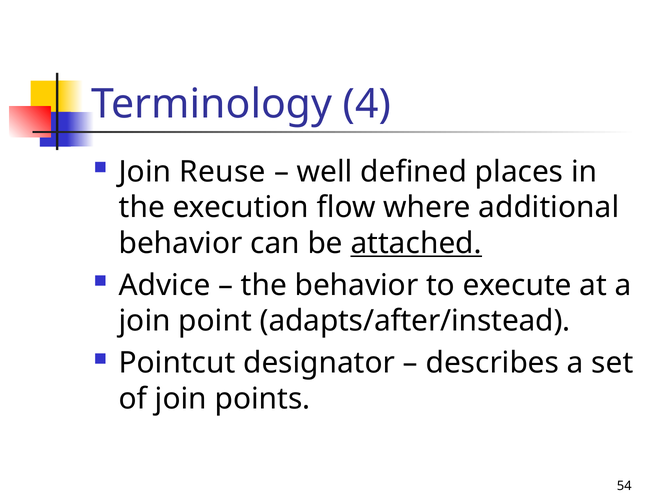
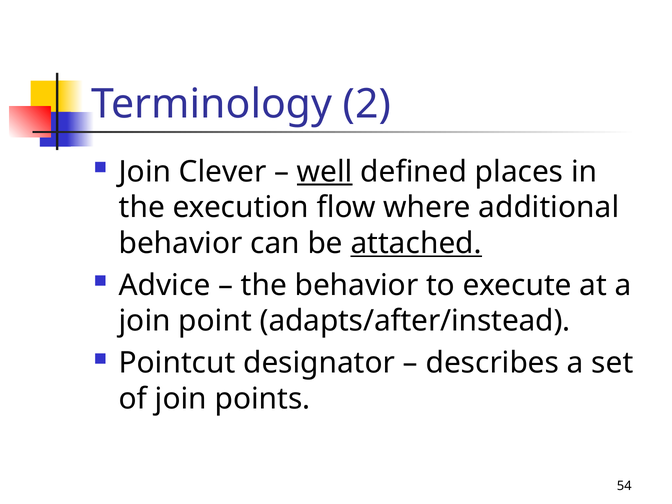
4: 4 -> 2
Reuse: Reuse -> Clever
well underline: none -> present
